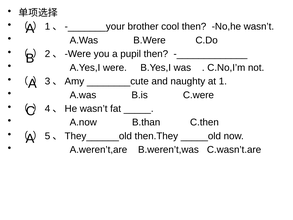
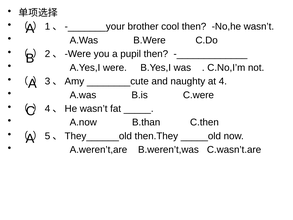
1: 1 -> 4
